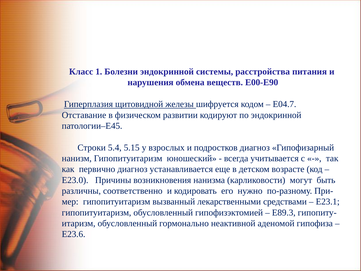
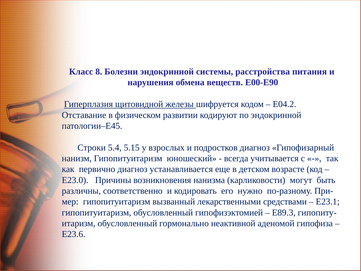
1: 1 -> 8
E04.7: E04.7 -> E04.2
